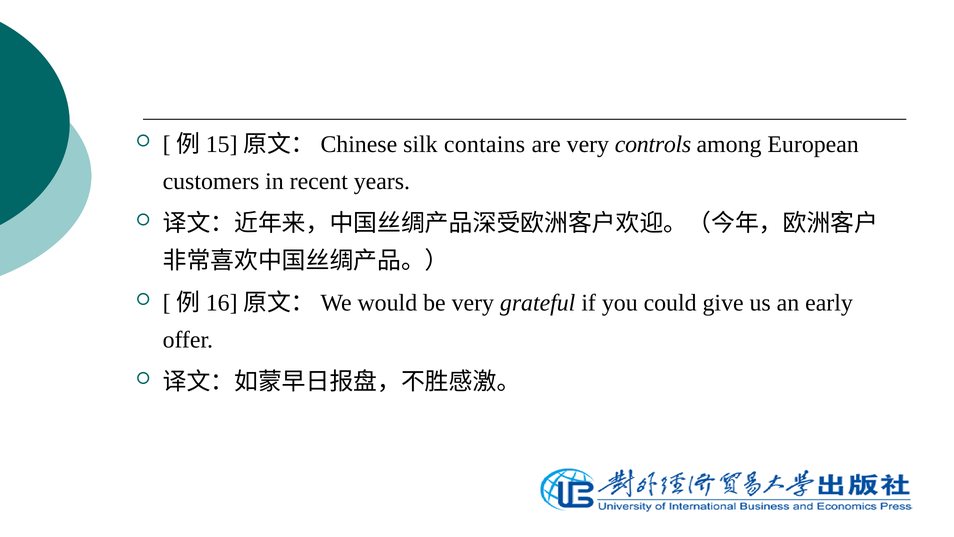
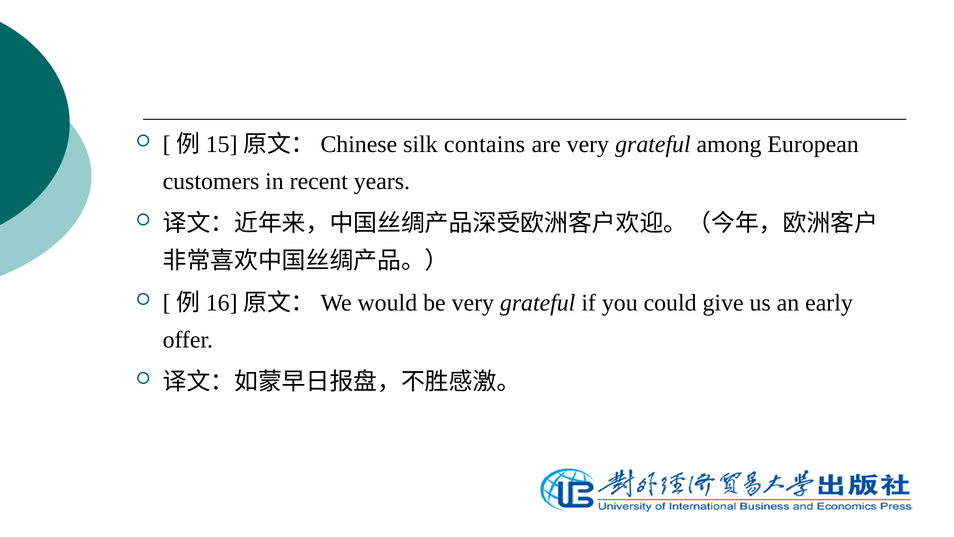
are very controls: controls -> grateful
